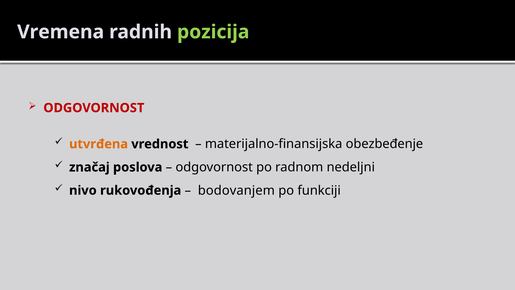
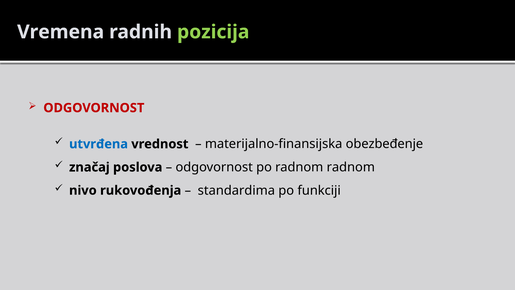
utvrđena colour: orange -> blue
radnom nedeljni: nedeljni -> radnom
bodovanjem: bodovanjem -> standardima
